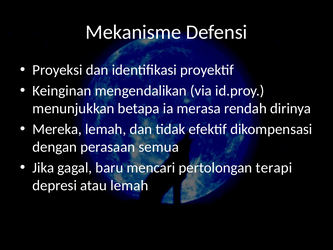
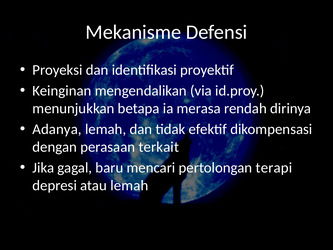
Mereka: Mereka -> Adanya
semua: semua -> terkait
